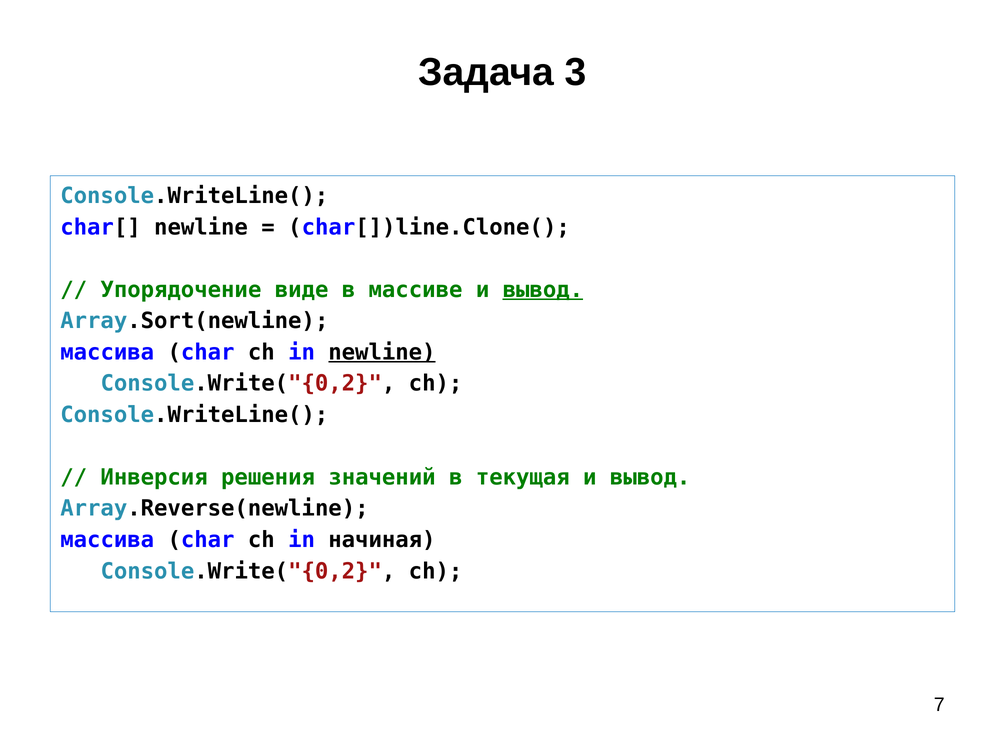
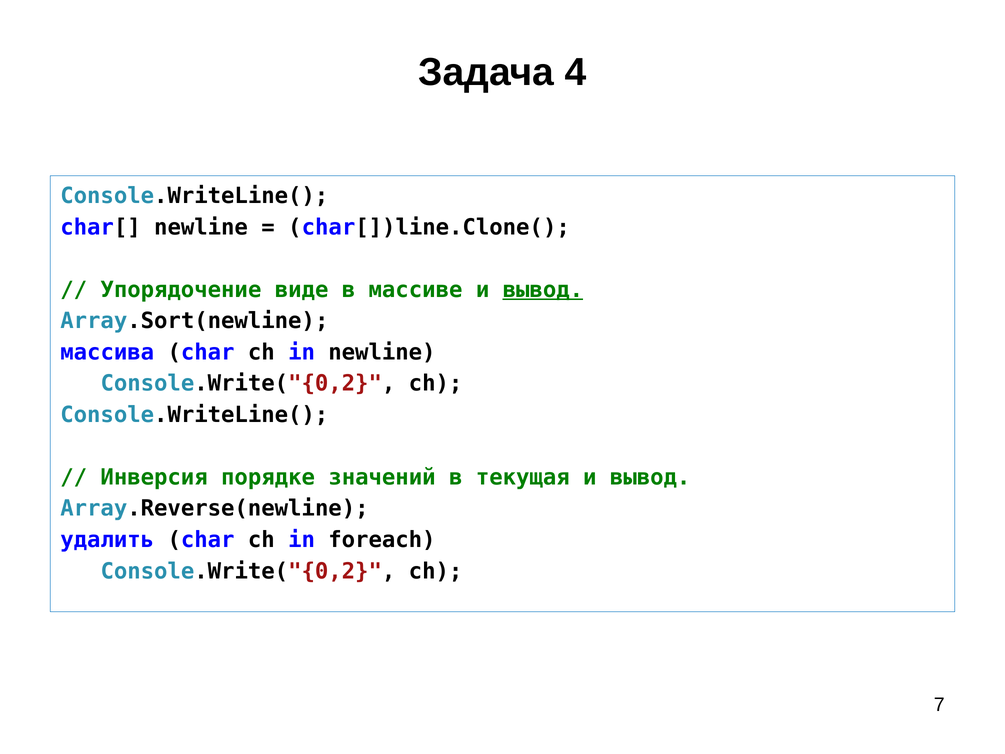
3: 3 -> 4
newline at (382, 352) underline: present -> none
решения: решения -> порядке
массива at (107, 540): массива -> удалить
начиная: начиная -> foreach
